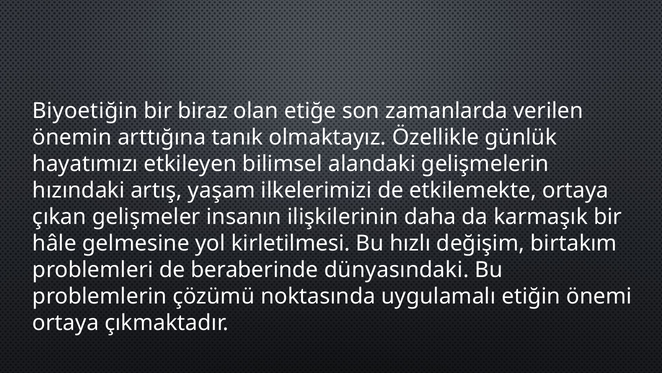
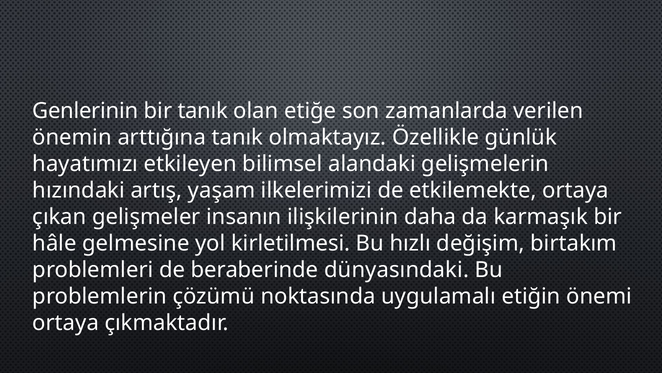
Biyoetiğin: Biyoetiğin -> Genlerinin
bir biraz: biraz -> tanık
